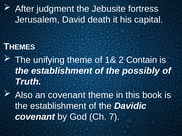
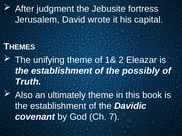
death: death -> wrote
Contain: Contain -> Eleazar
an covenant: covenant -> ultimately
